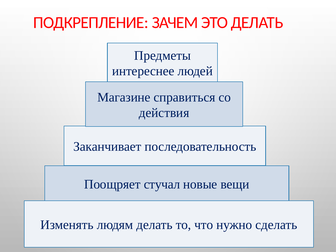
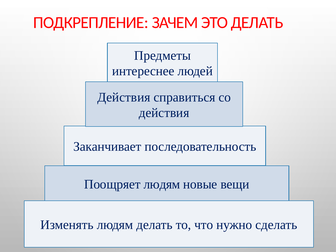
Магазине at (124, 97): Магазине -> Действия
Поощряет стучал: стучал -> людям
